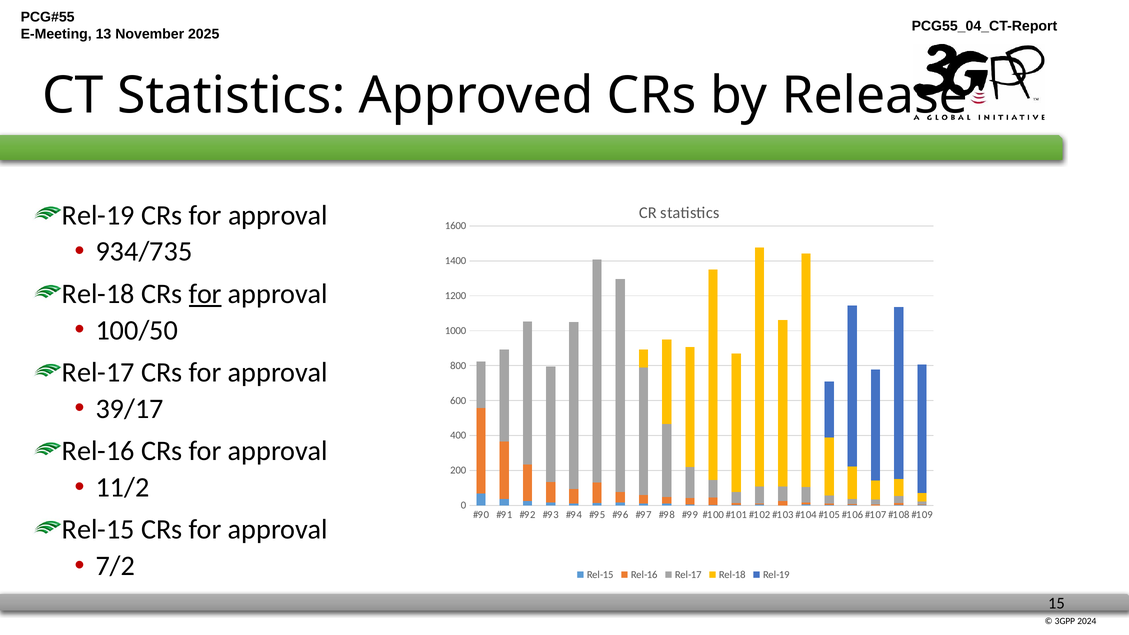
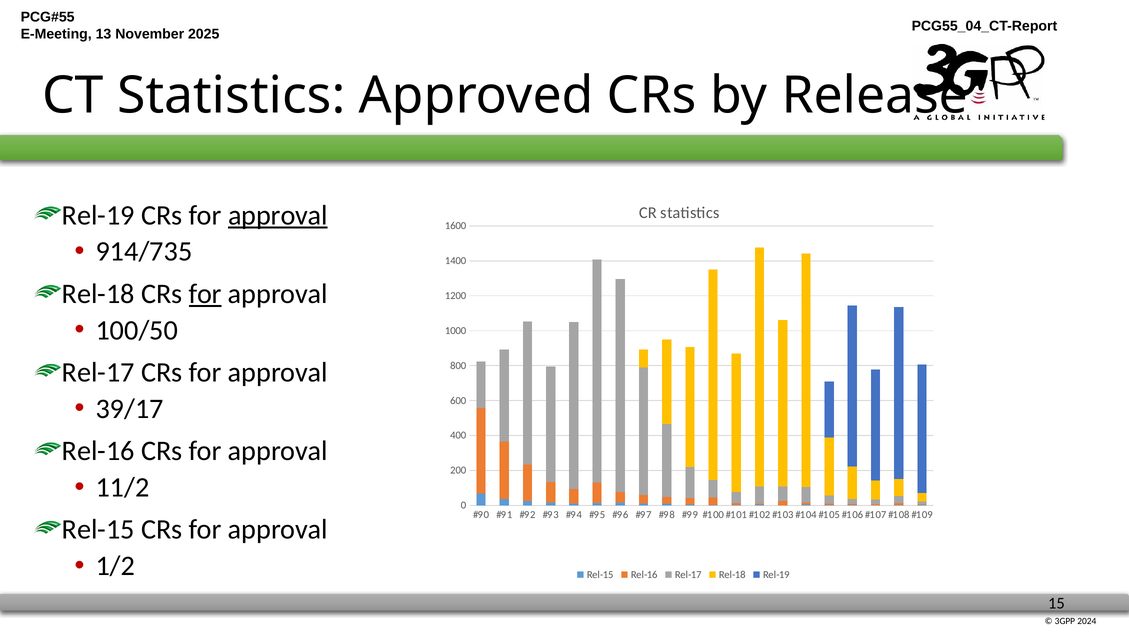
approval at (278, 215) underline: none -> present
934/735: 934/735 -> 914/735
7/2: 7/2 -> 1/2
